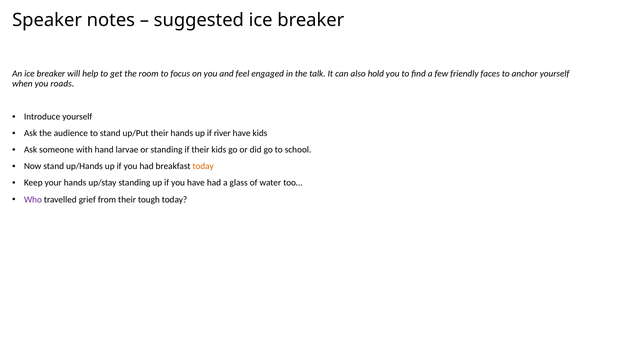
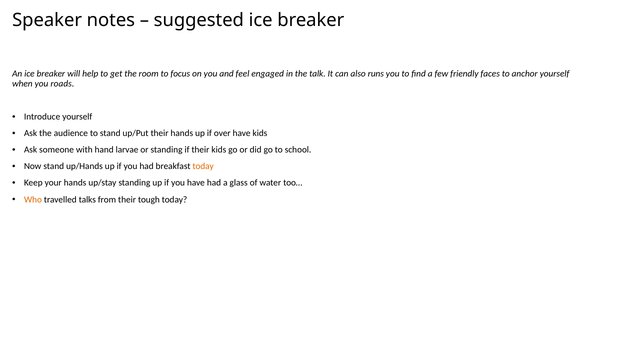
hold: hold -> runs
river: river -> over
Who colour: purple -> orange
grief: grief -> talks
